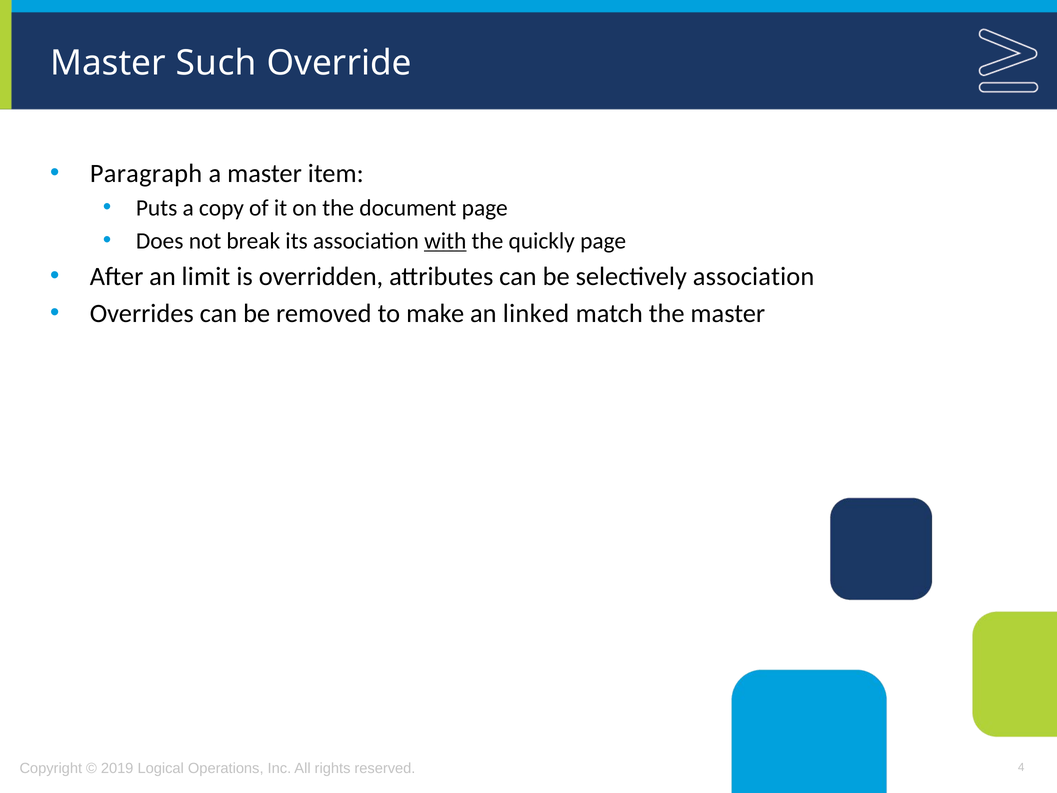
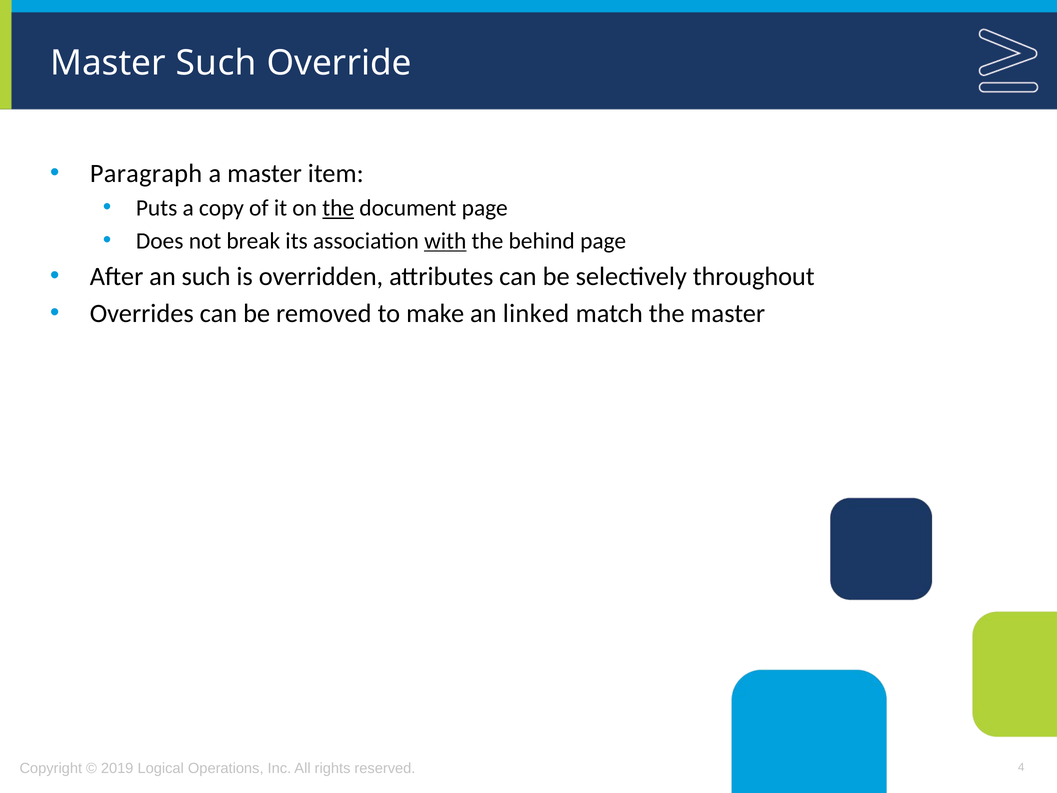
the at (338, 208) underline: none -> present
quickly: quickly -> behind
an limit: limit -> such
selectively association: association -> throughout
